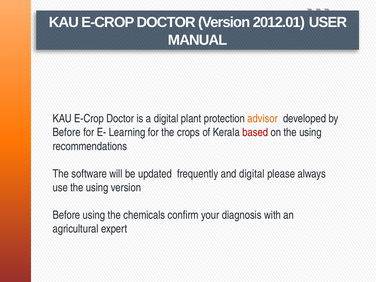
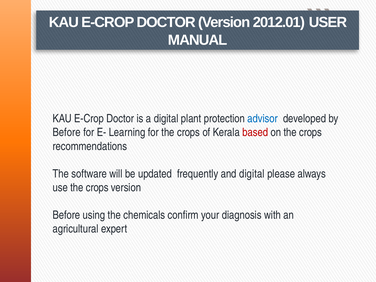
advisor colour: orange -> blue
on the using: using -> crops
use the using: using -> crops
